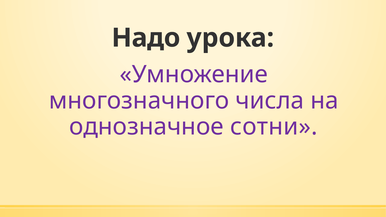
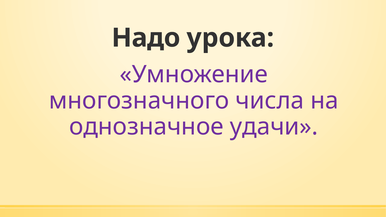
сотни: сотни -> удачи
